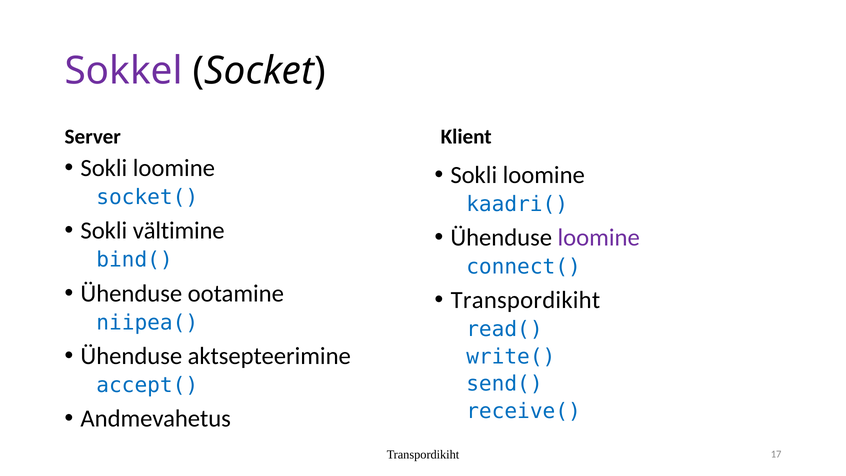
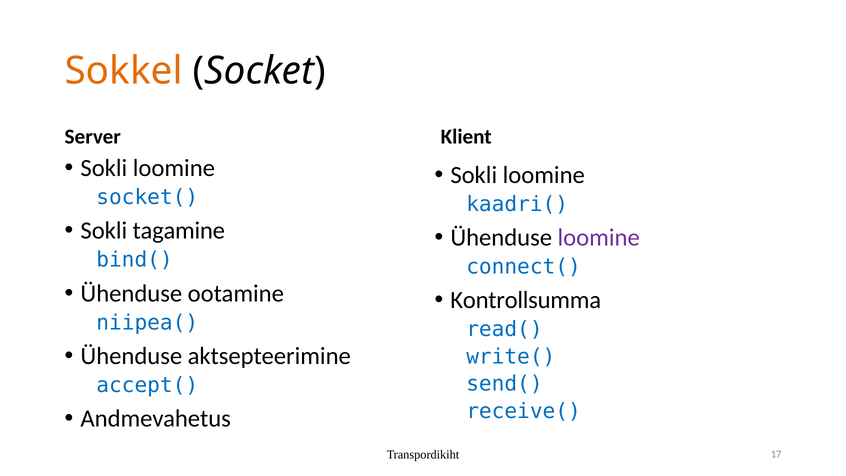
Sokkel colour: purple -> orange
vältimine: vältimine -> tagamine
Transpordikiht at (525, 300): Transpordikiht -> Kontrollsumma
